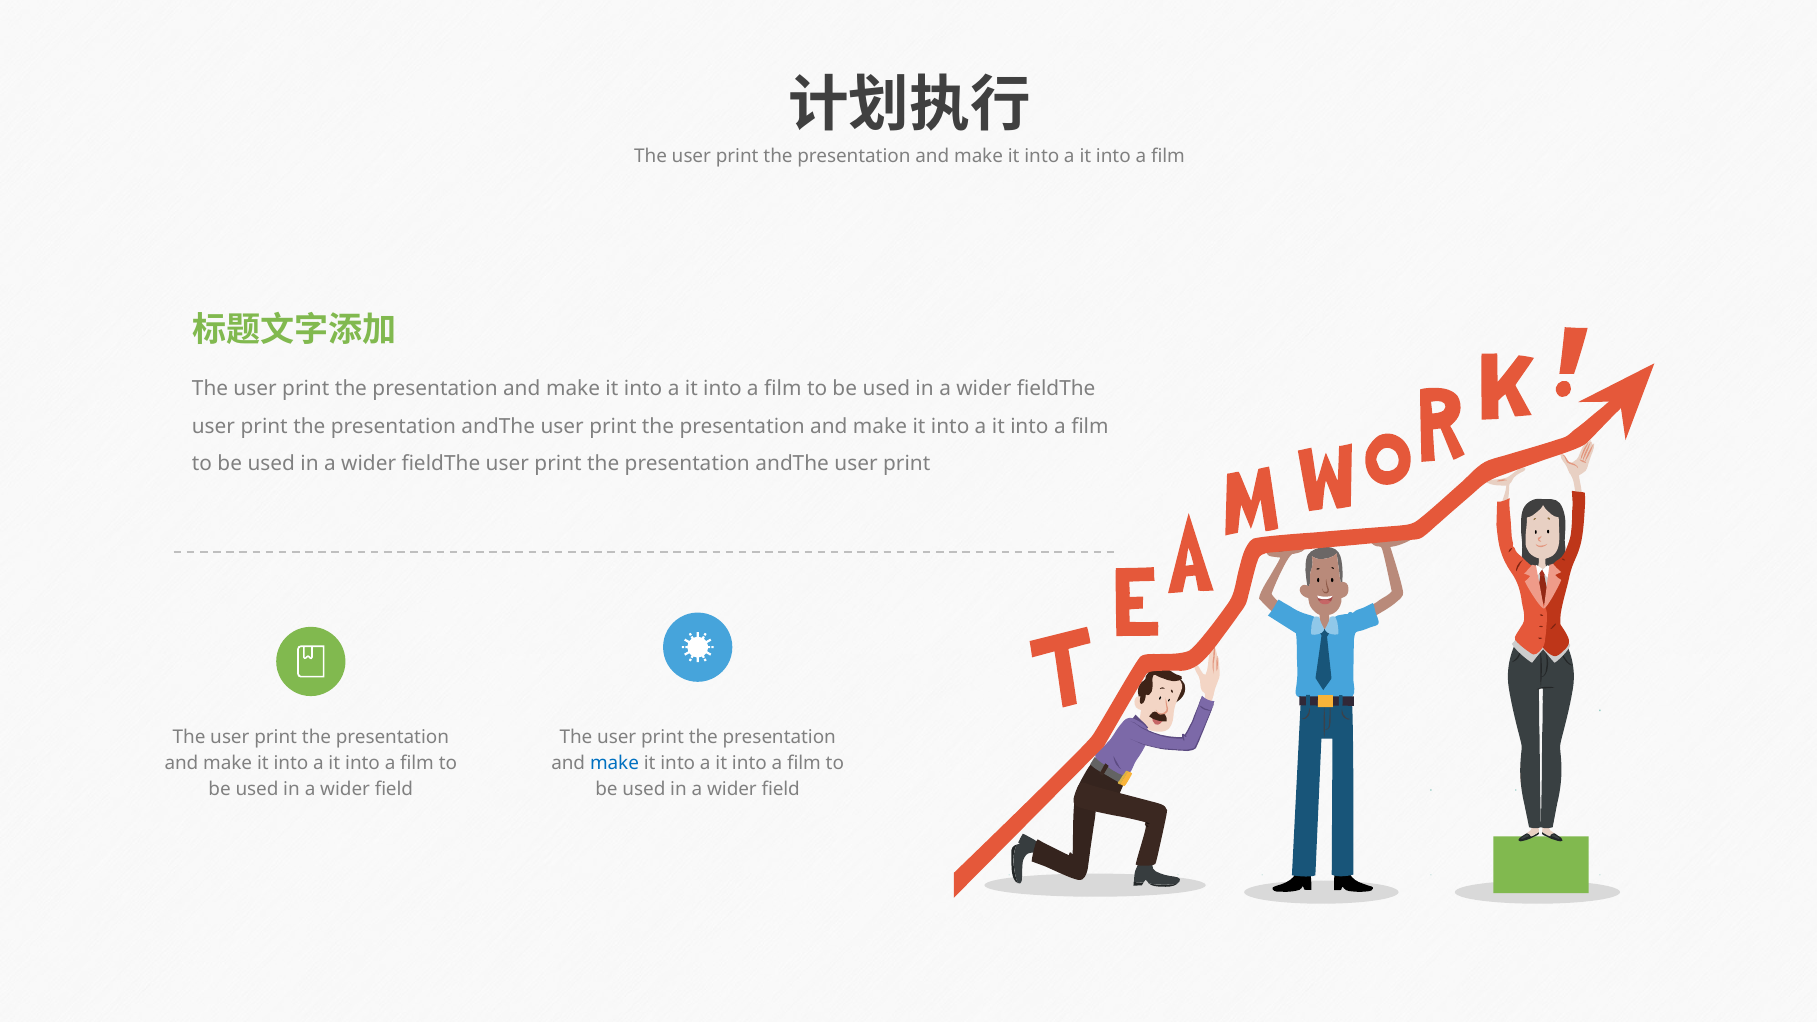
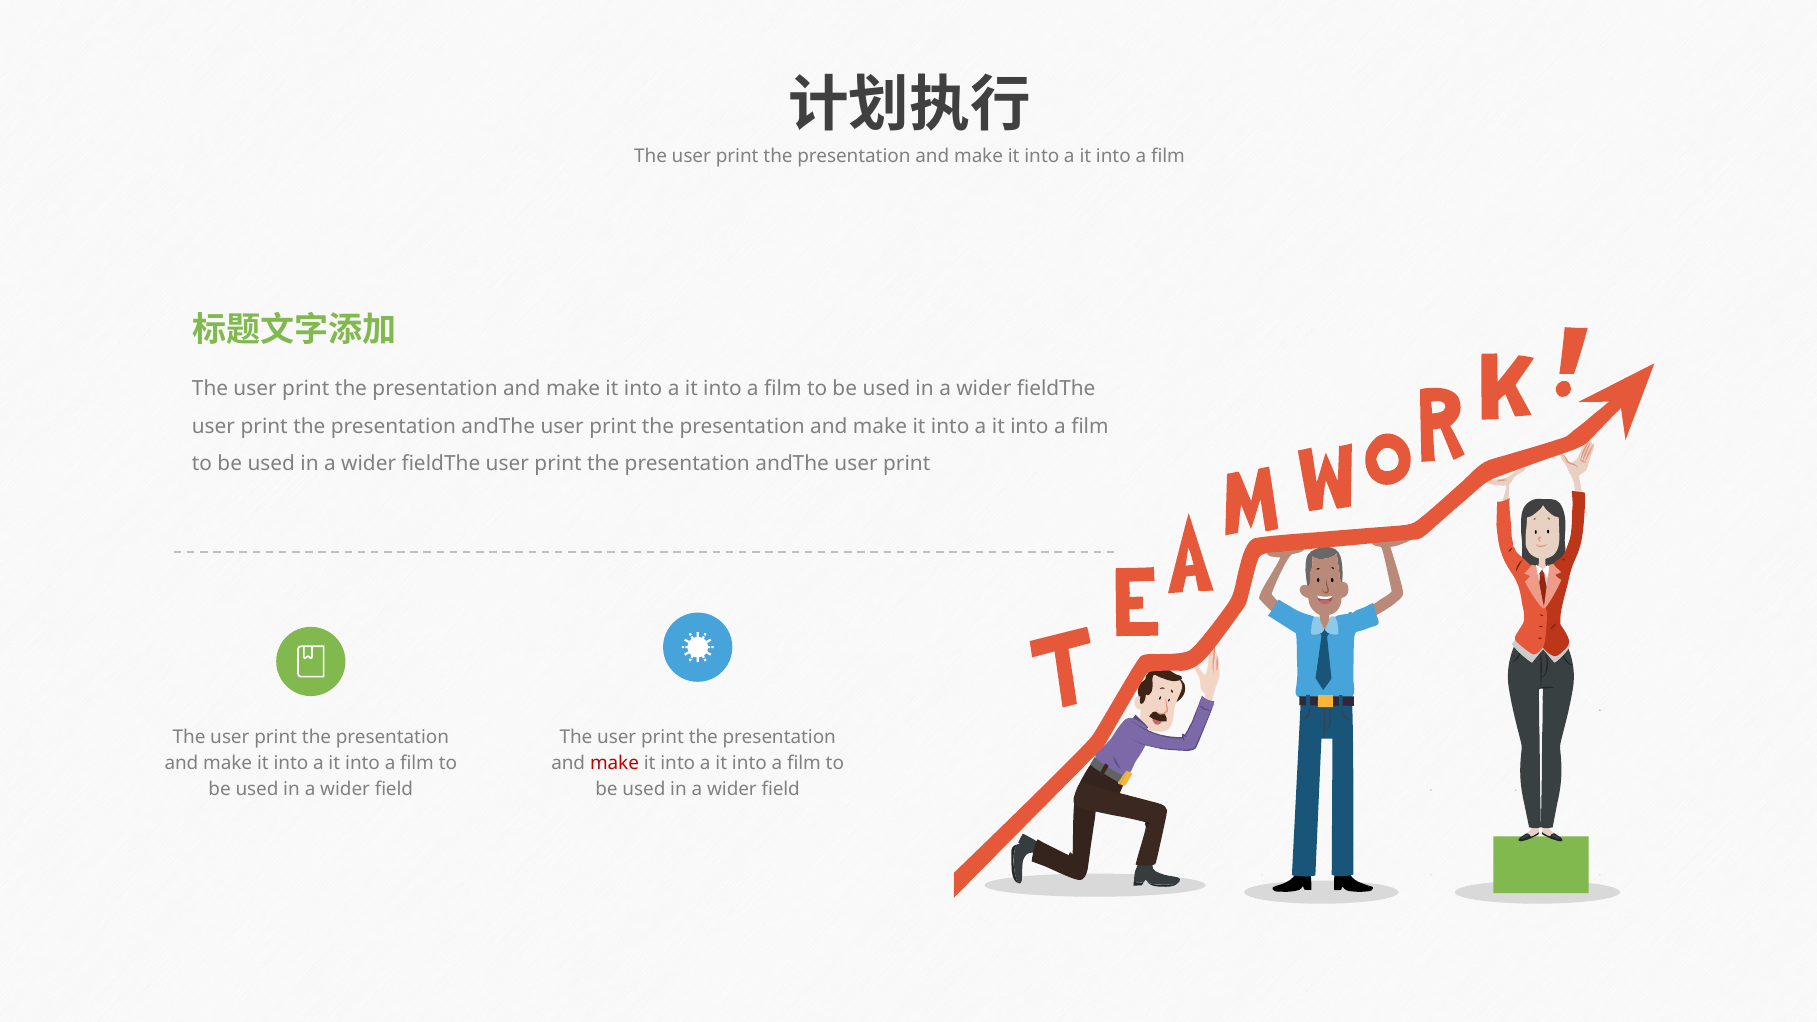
make at (615, 763) colour: blue -> red
